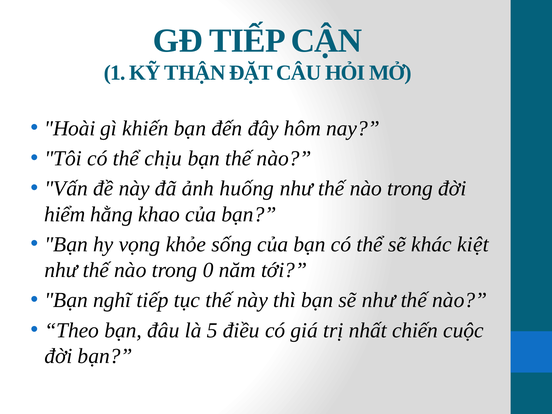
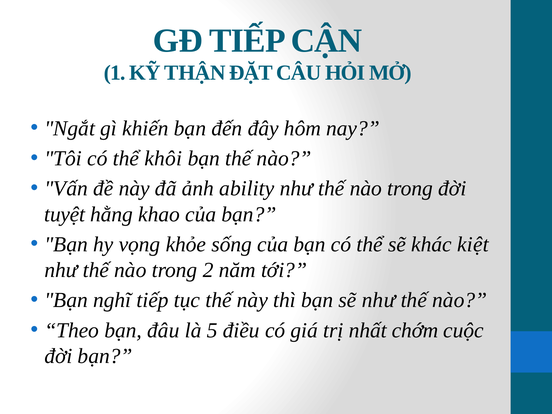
Hoài: Hoài -> Ngắt
chịu: chịu -> khôi
huống: huống -> ability
hiểm: hiểm -> tuyệt
0: 0 -> 2
chiến: chiến -> chớm
